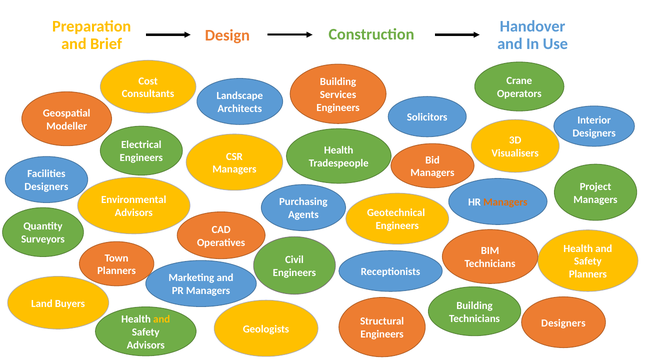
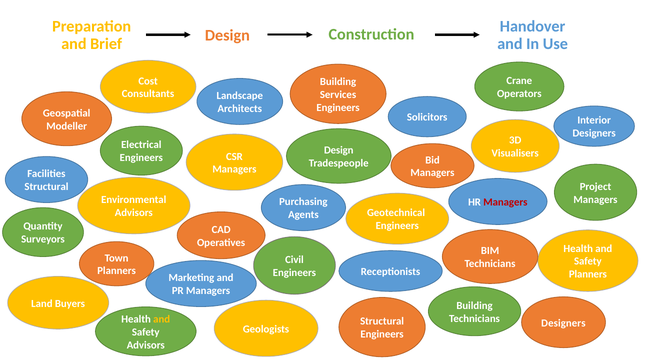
Health at (339, 150): Health -> Design
Designers at (46, 186): Designers -> Structural
Managers at (505, 202) colour: orange -> red
